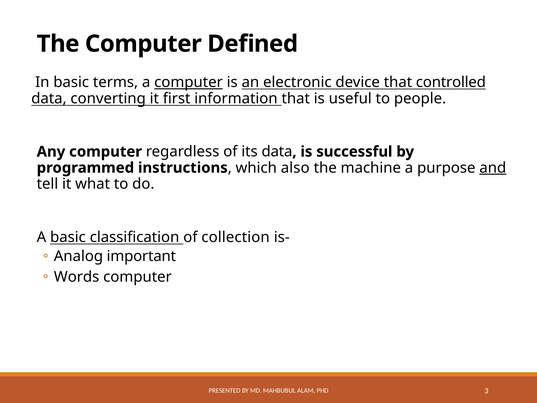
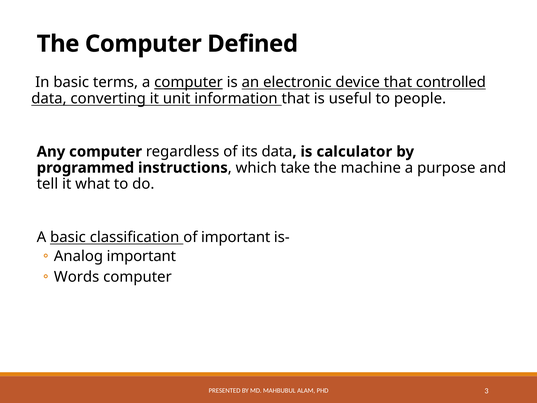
first: first -> unit
successful: successful -> calculator
also: also -> take
and underline: present -> none
of collection: collection -> important
